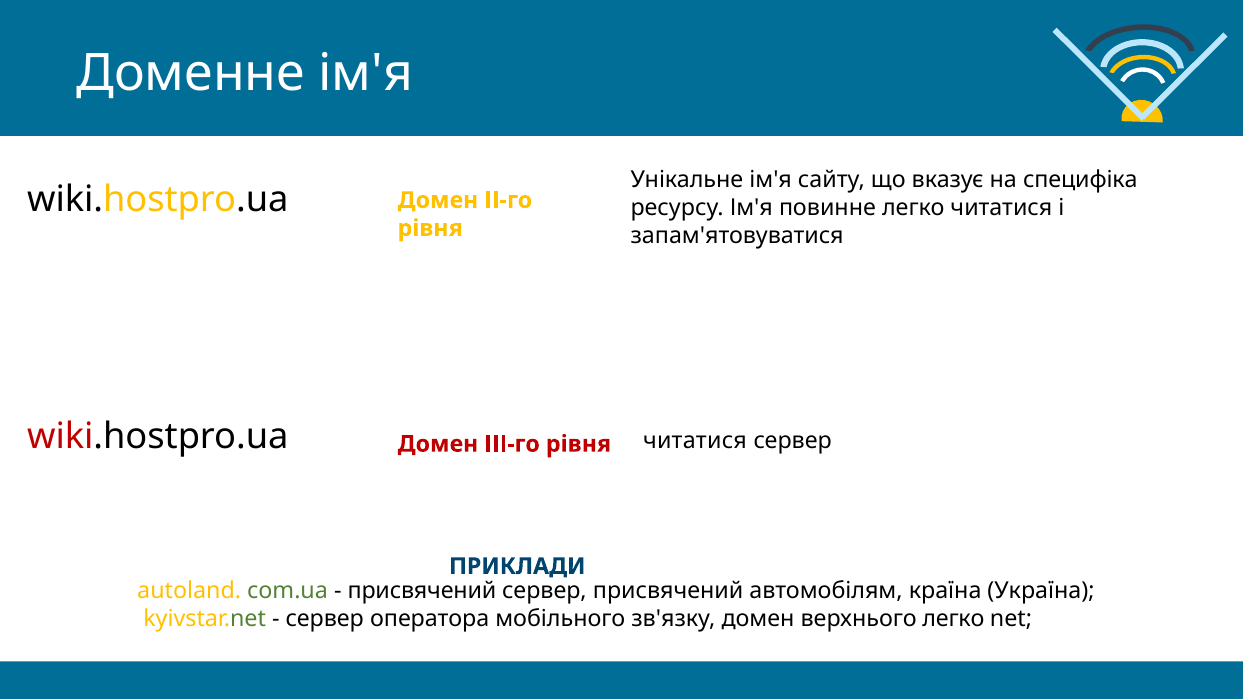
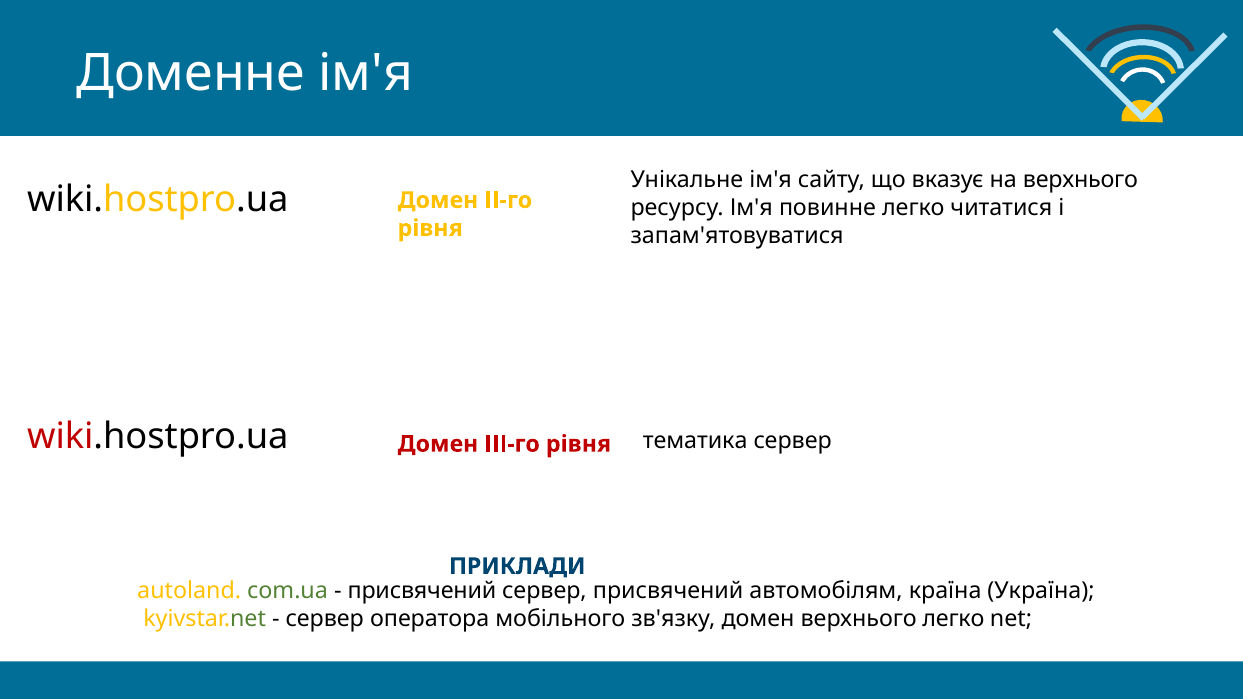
на специфіка: специфіка -> верхнього
рівня читатися: читатися -> тематика
